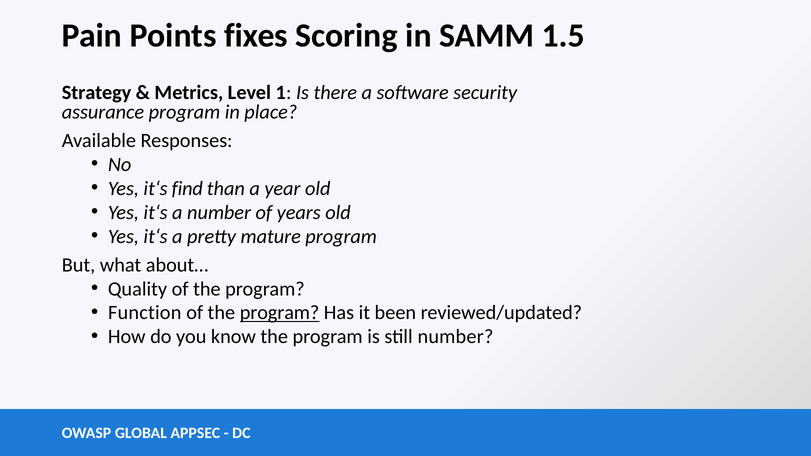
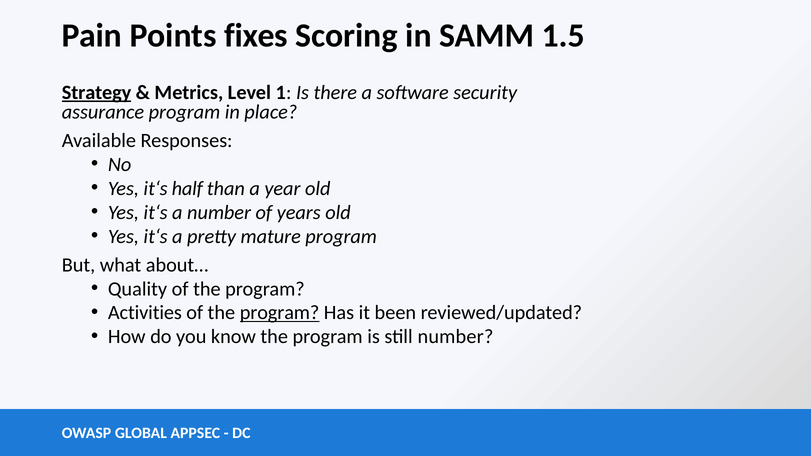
Strategy underline: none -> present
find: find -> half
Function: Function -> Activities
